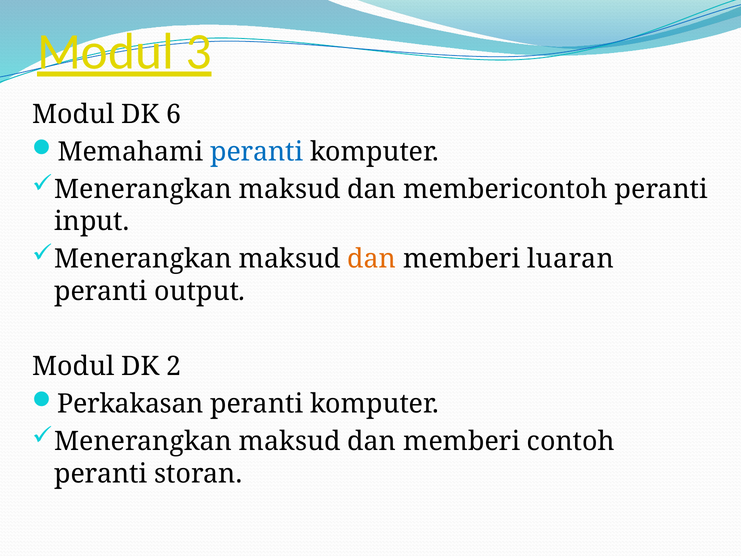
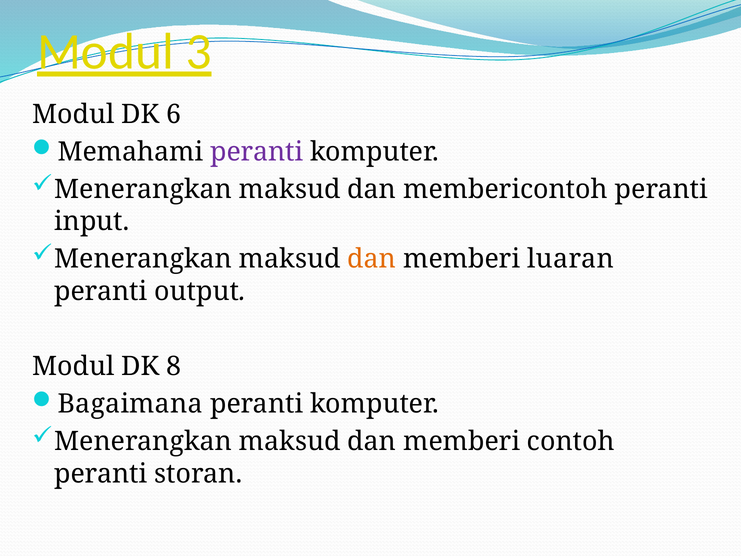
peranti at (257, 152) colour: blue -> purple
2: 2 -> 8
Perkakasan: Perkakasan -> Bagaimana
